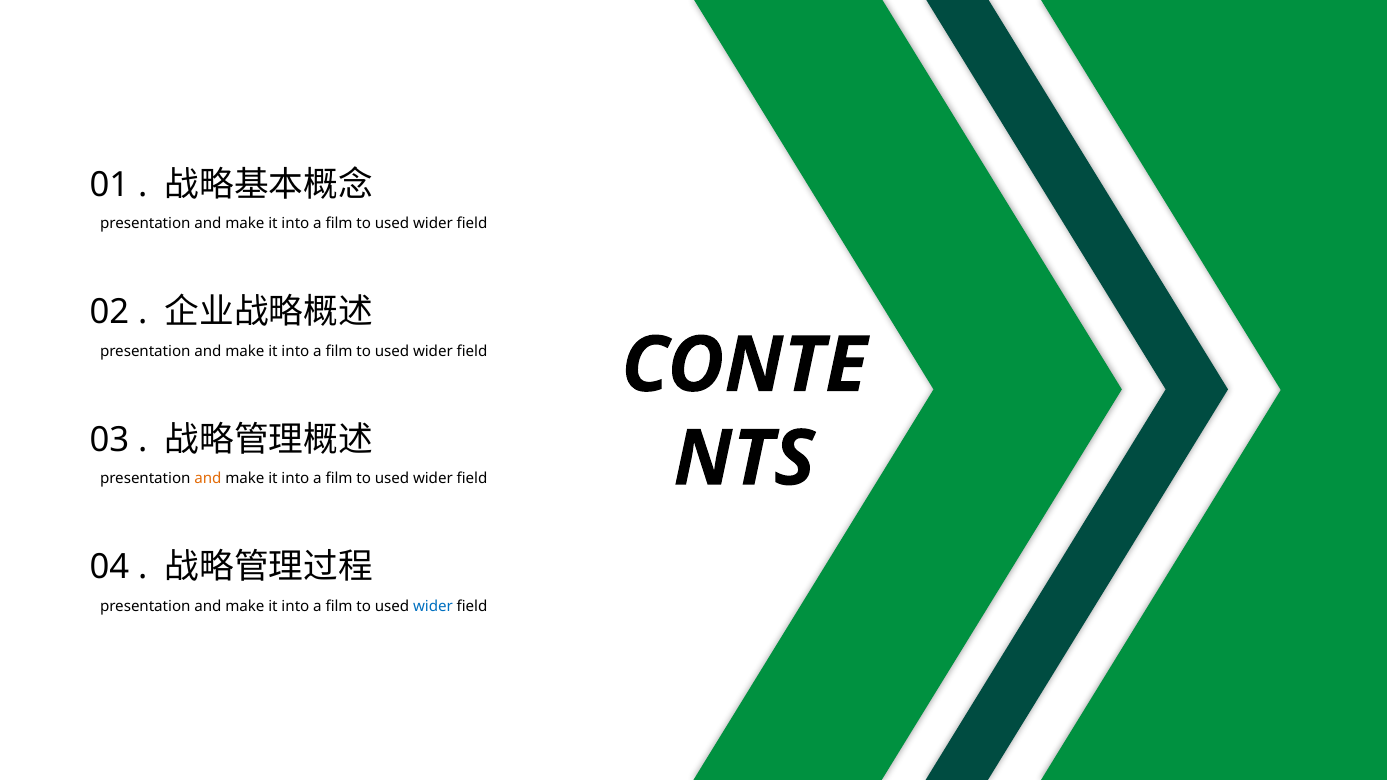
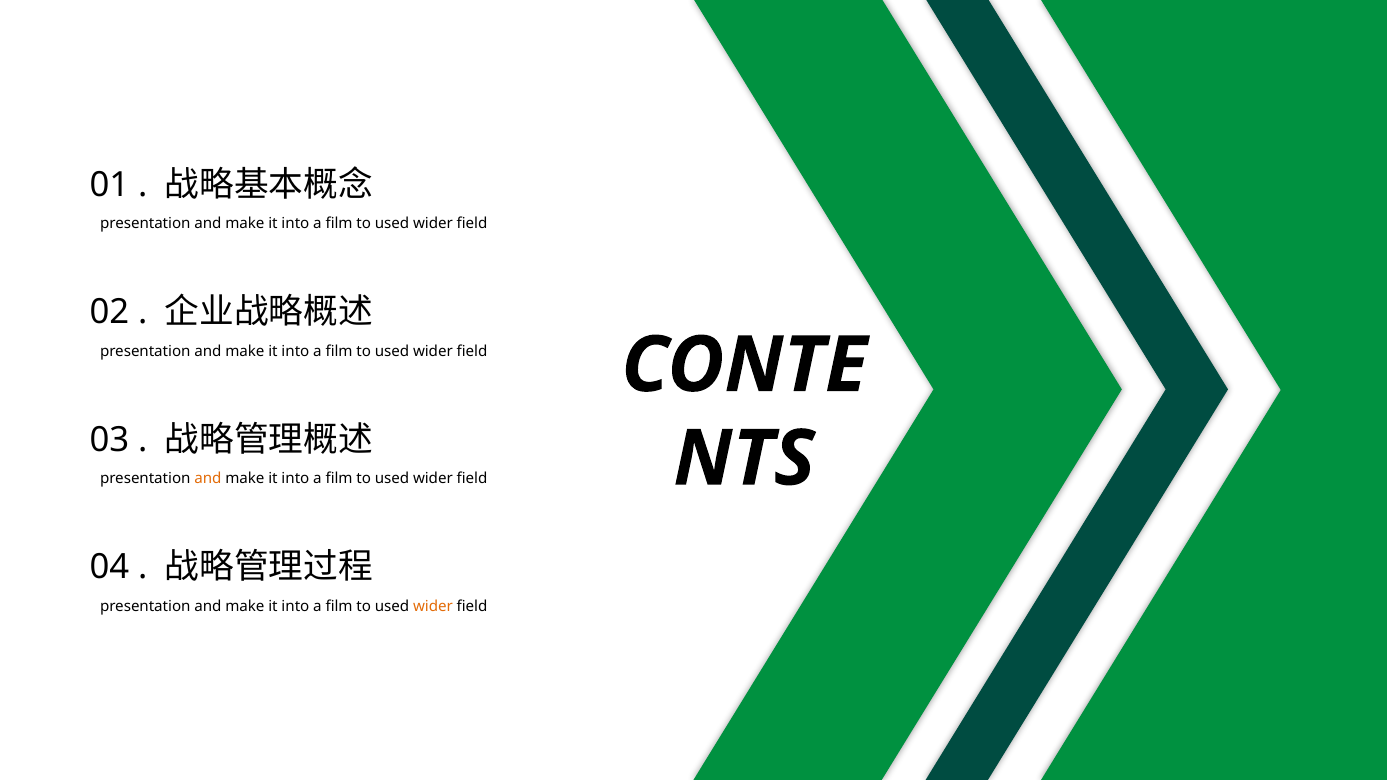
wider at (433, 606) colour: blue -> orange
